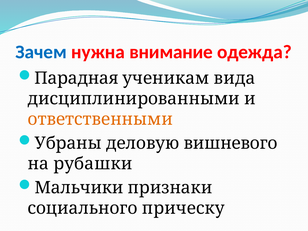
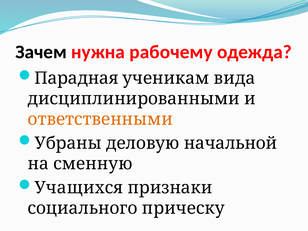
Зачем colour: blue -> black
внимание: внимание -> рабочему
вишневого: вишневого -> начальной
рубашки: рубашки -> сменную
Мальчики: Мальчики -> Учащихся
